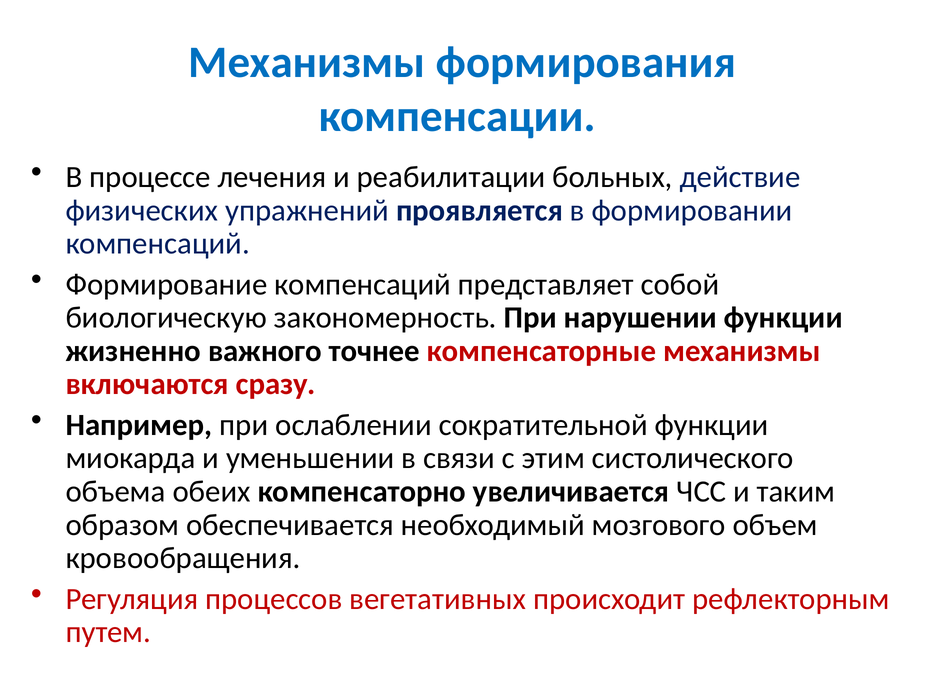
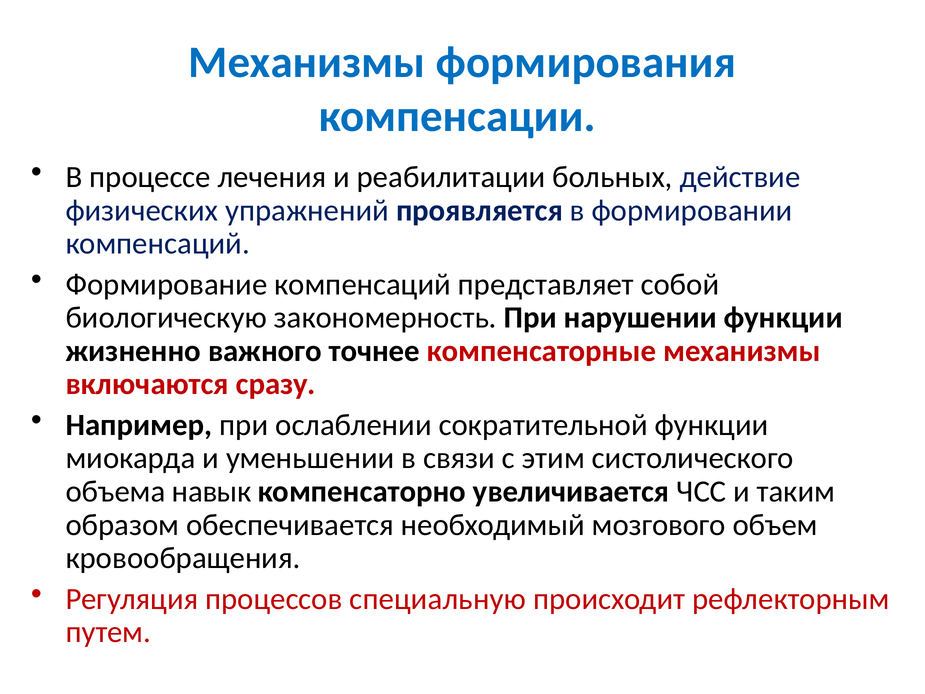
обеих: обеих -> навык
вегетативных: вегетативных -> специальную
